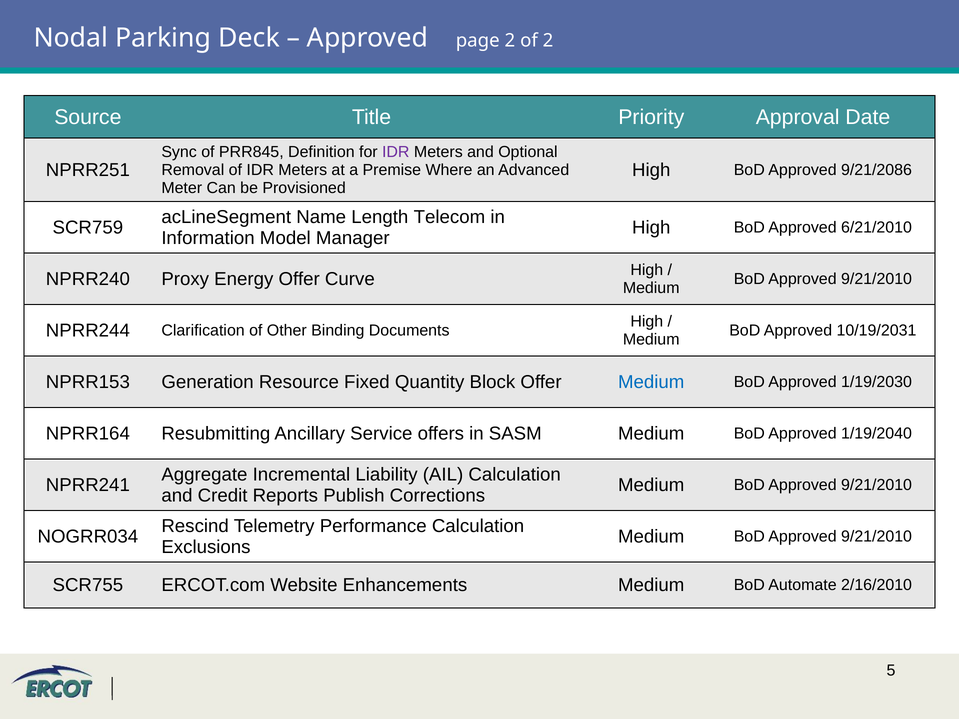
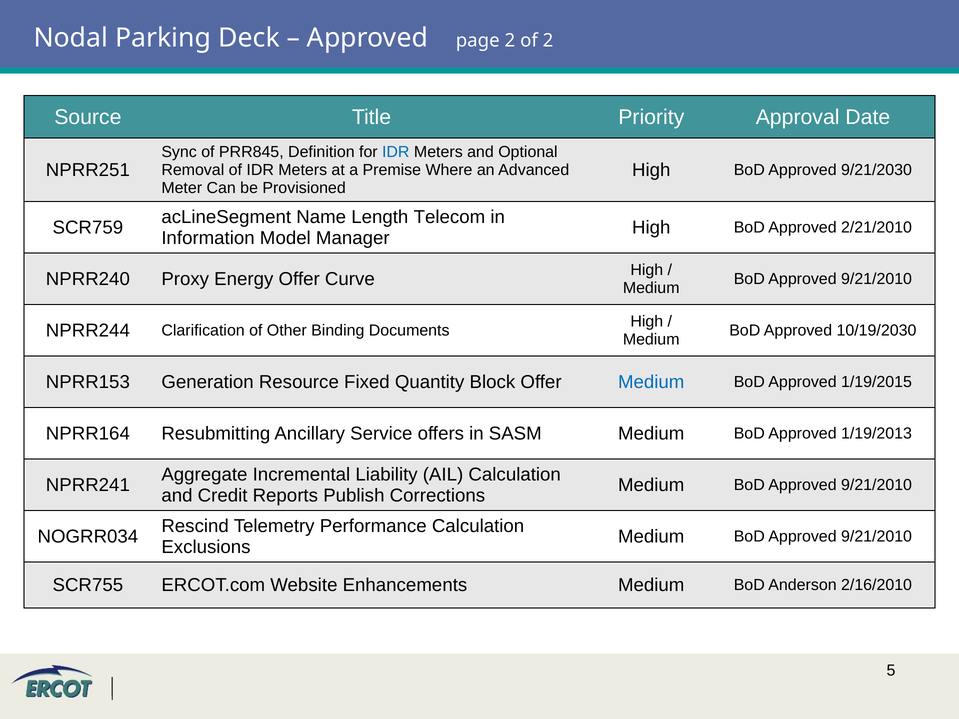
IDR at (396, 152) colour: purple -> blue
9/21/2086: 9/21/2086 -> 9/21/2030
6/21/2010: 6/21/2010 -> 2/21/2010
10/19/2031: 10/19/2031 -> 10/19/2030
1/19/2030: 1/19/2030 -> 1/19/2015
1/19/2040: 1/19/2040 -> 1/19/2013
Automate: Automate -> Anderson
